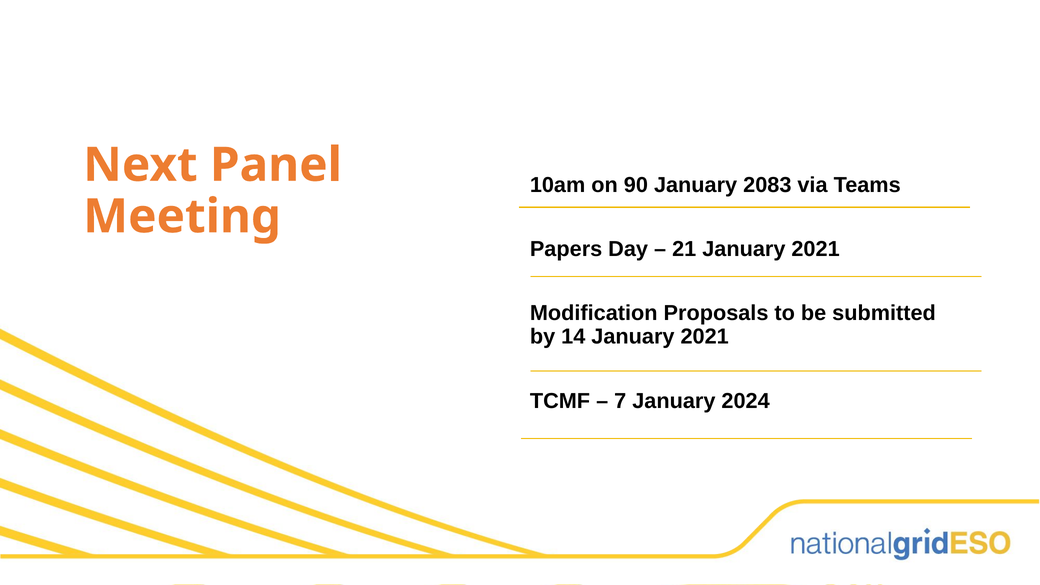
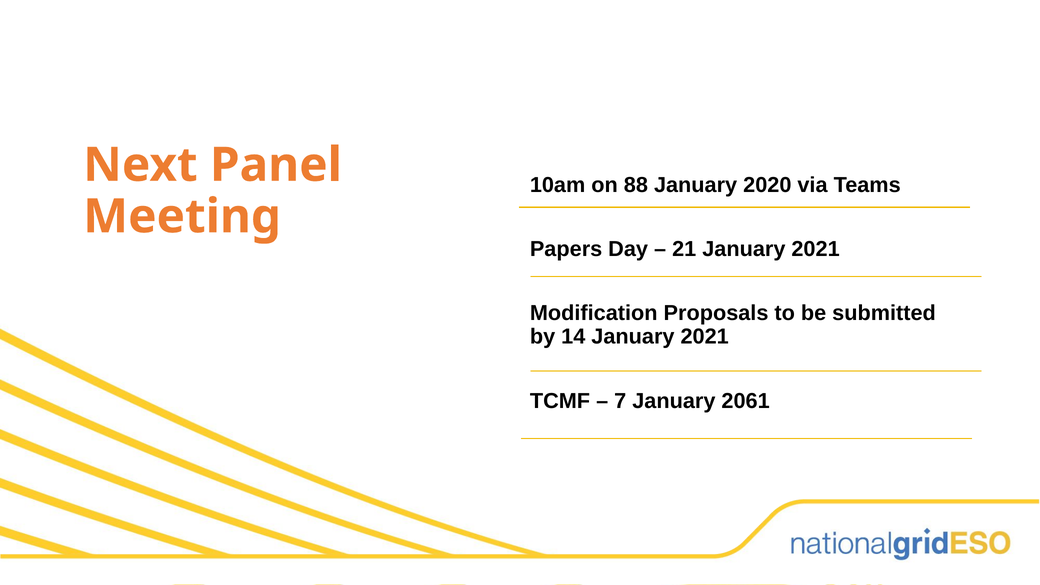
90: 90 -> 88
2083: 2083 -> 2020
2024: 2024 -> 2061
